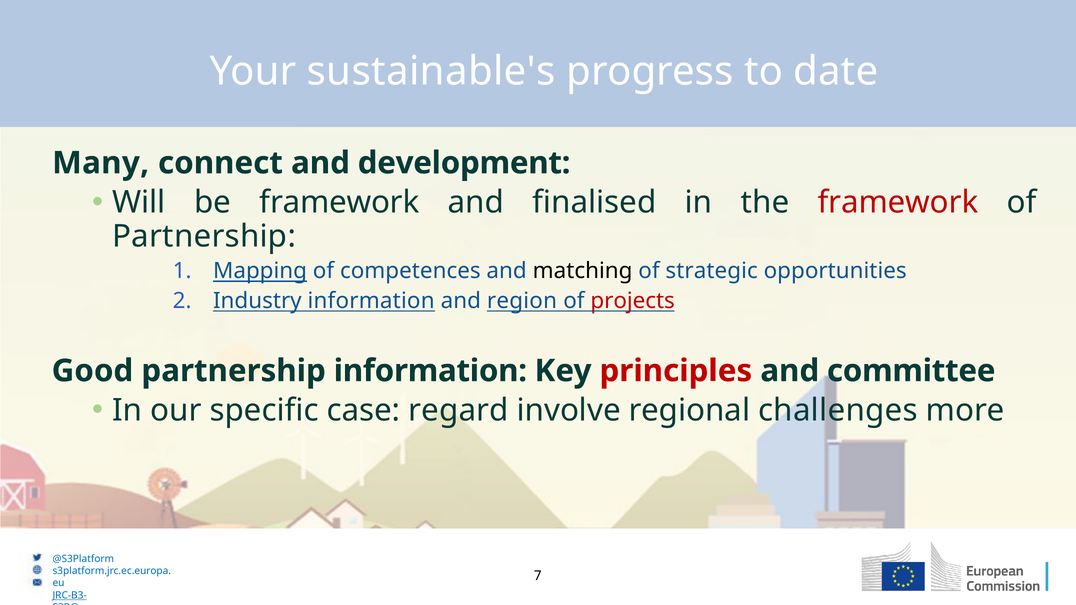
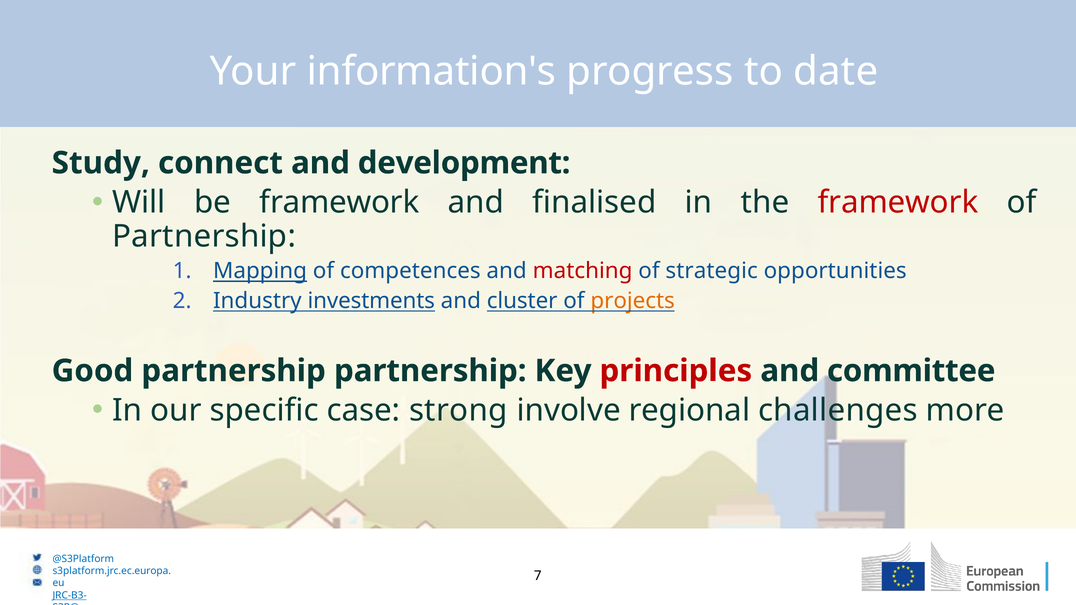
sustainable's: sustainable's -> information's
Many: Many -> Study
matching colour: black -> red
Industry information: information -> investments
region: region -> cluster
projects colour: red -> orange
partnership information: information -> partnership
regard: regard -> strong
